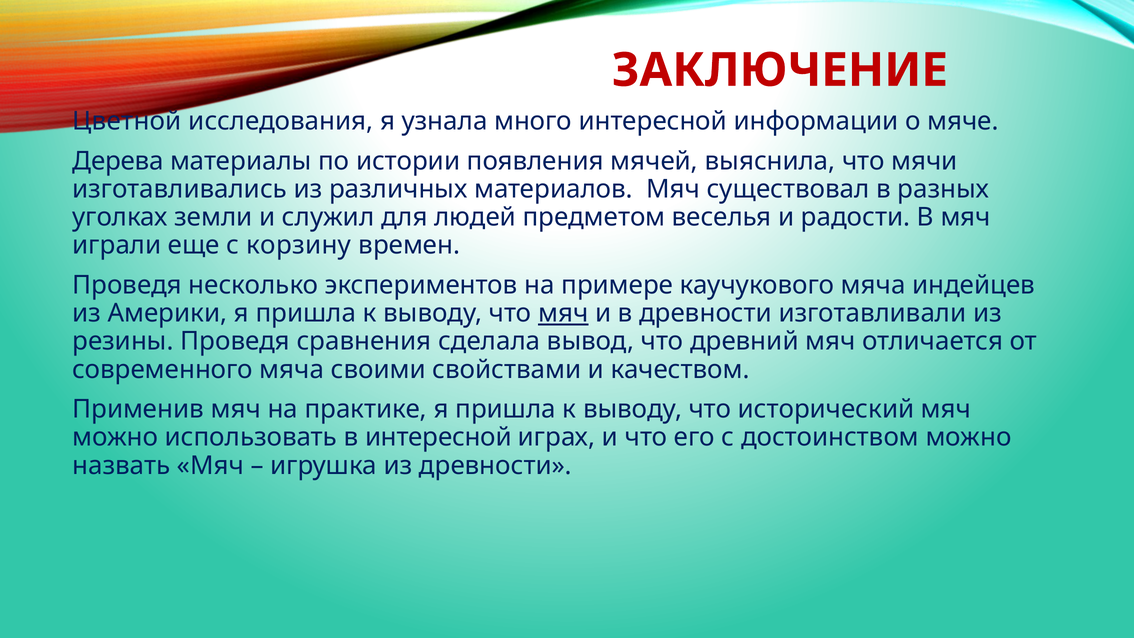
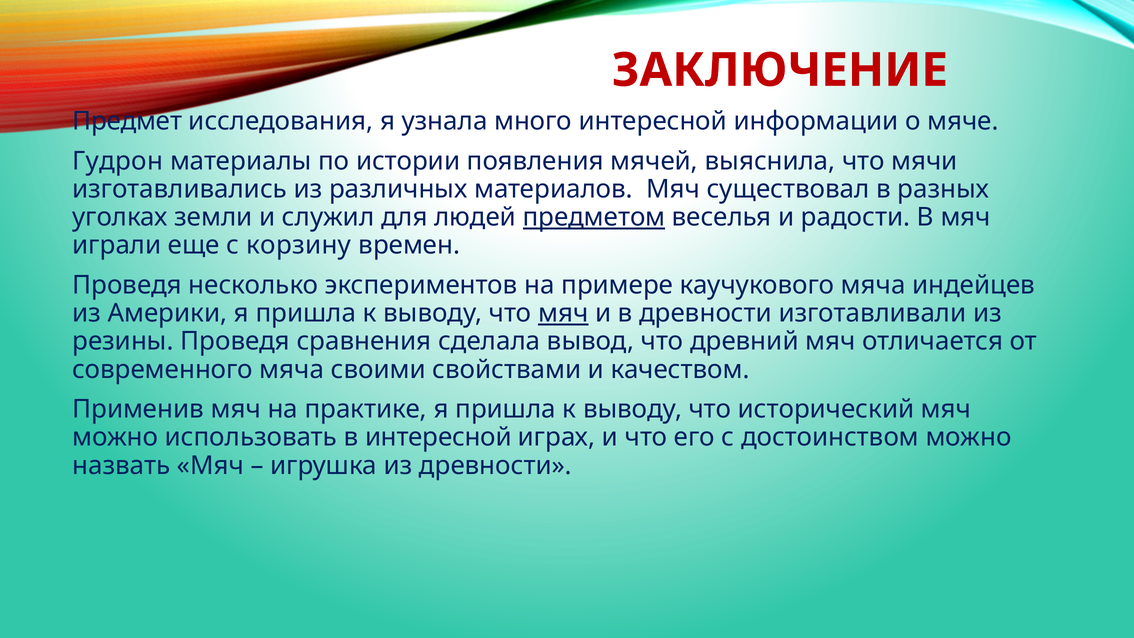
Цветной: Цветной -> Предмет
Дерева: Дерева -> Гудрон
предметом underline: none -> present
